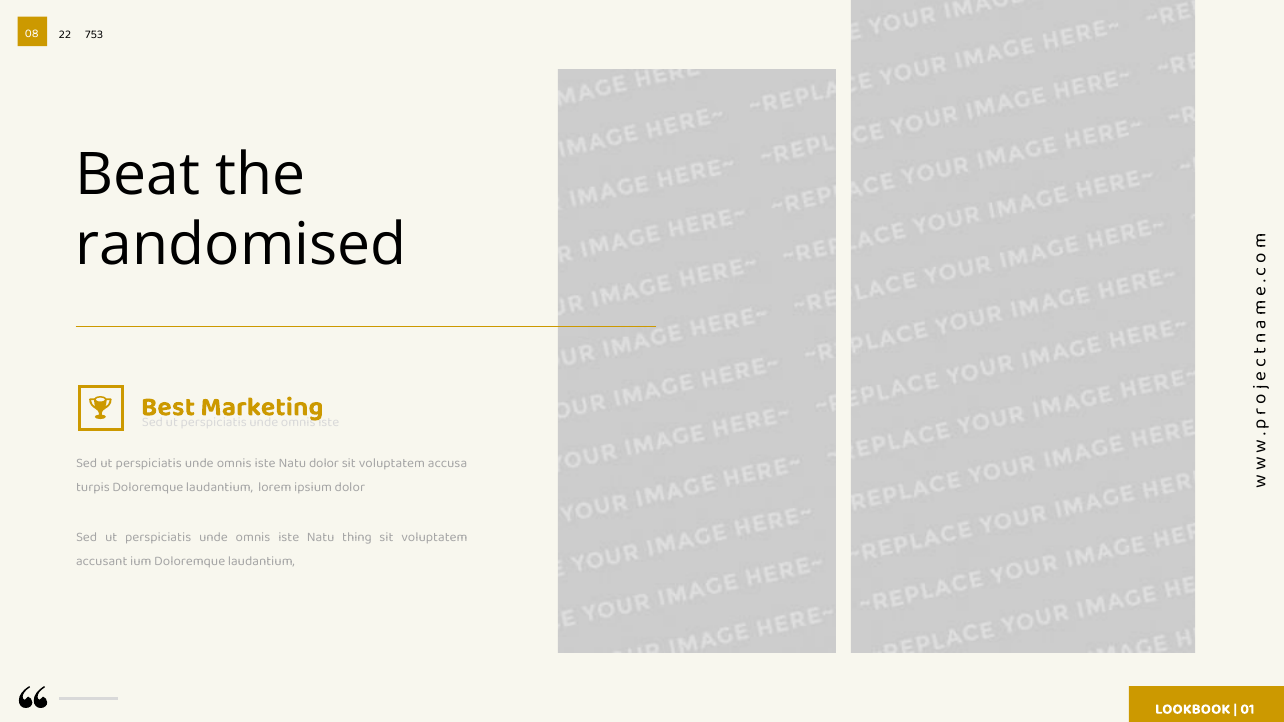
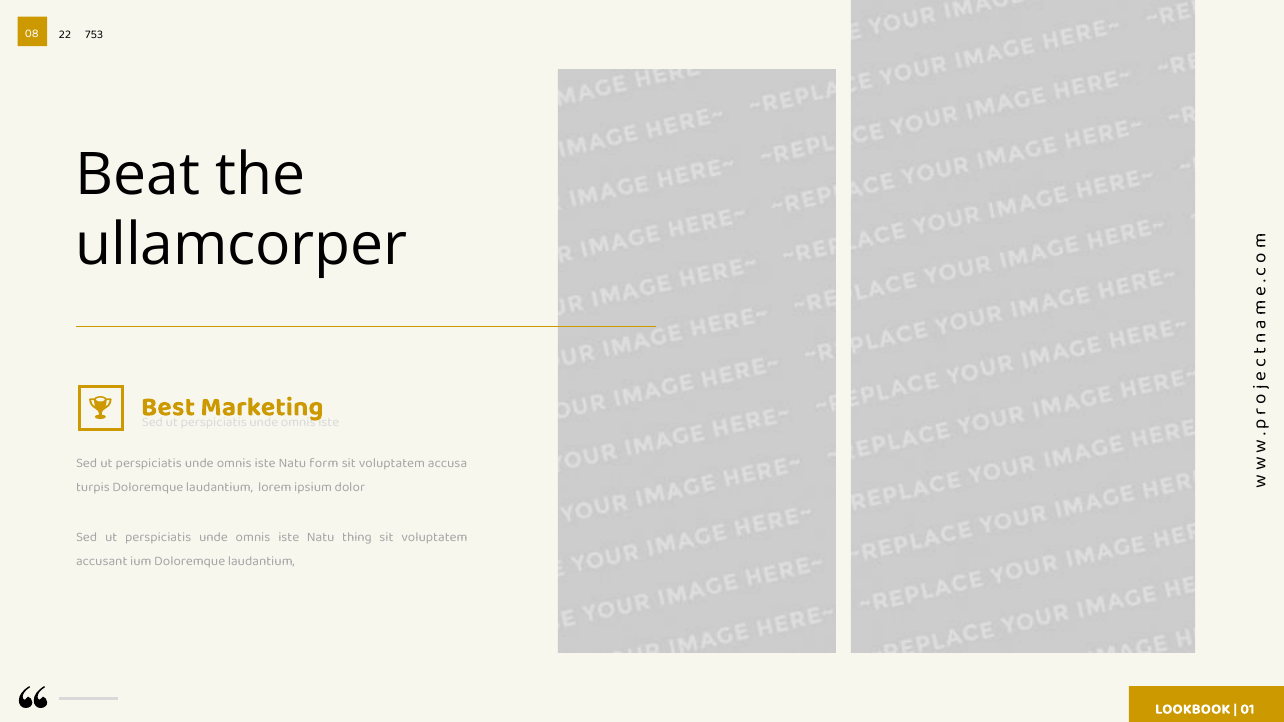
randomised: randomised -> ullamcorper
Natu dolor: dolor -> form
